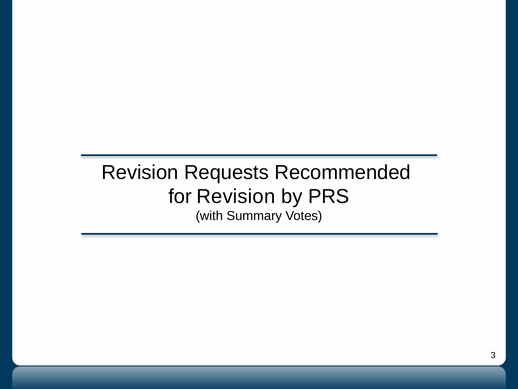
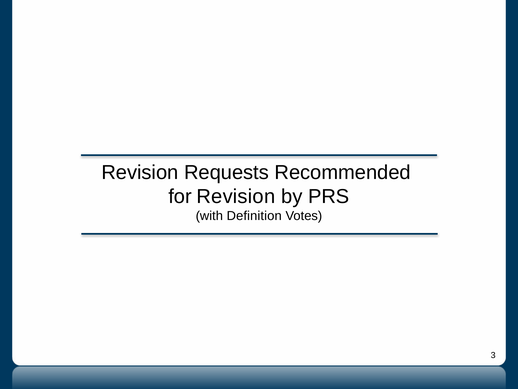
Summary: Summary -> Definition
